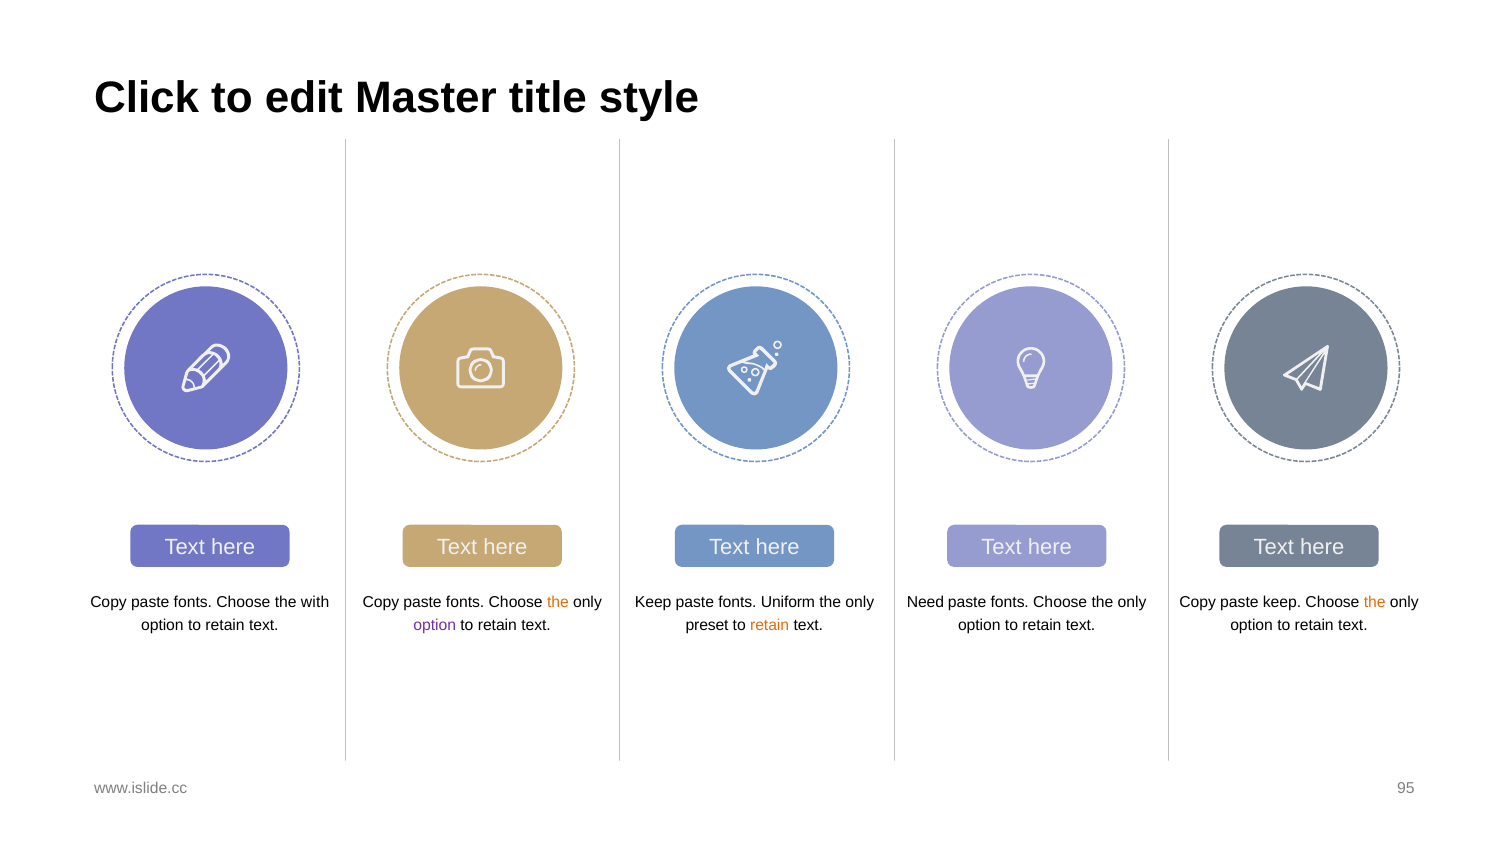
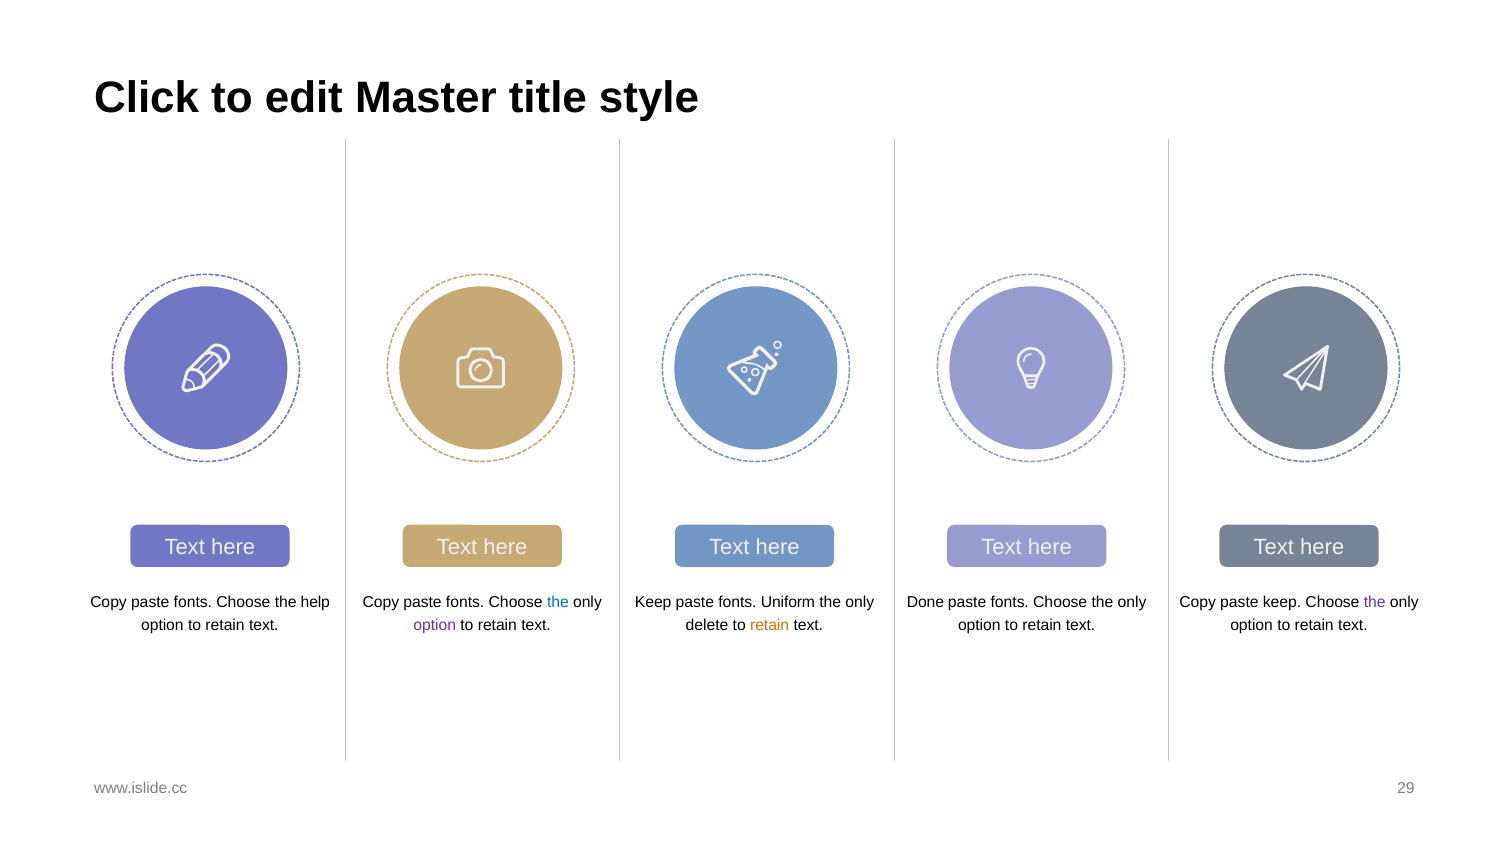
with: with -> help
the at (558, 602) colour: orange -> blue
Need: Need -> Done
the at (1375, 602) colour: orange -> purple
preset: preset -> delete
95: 95 -> 29
